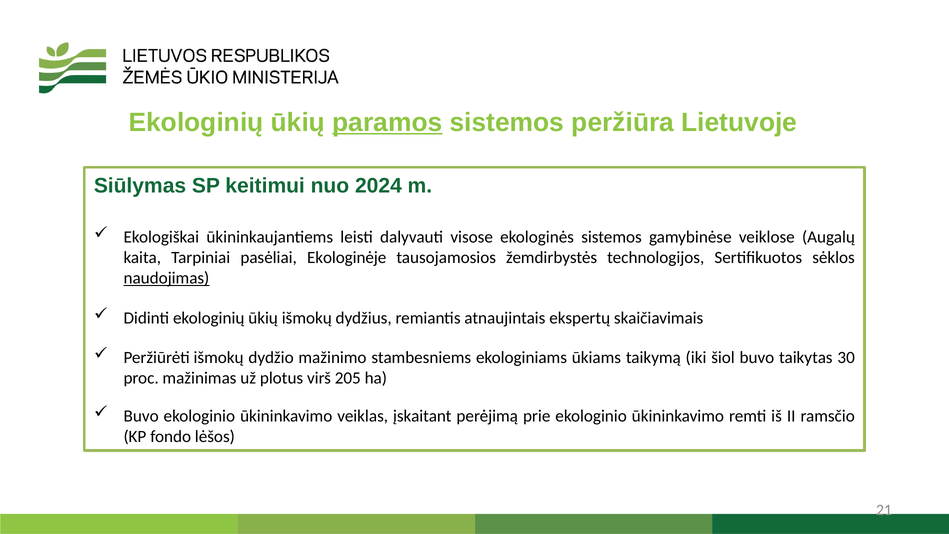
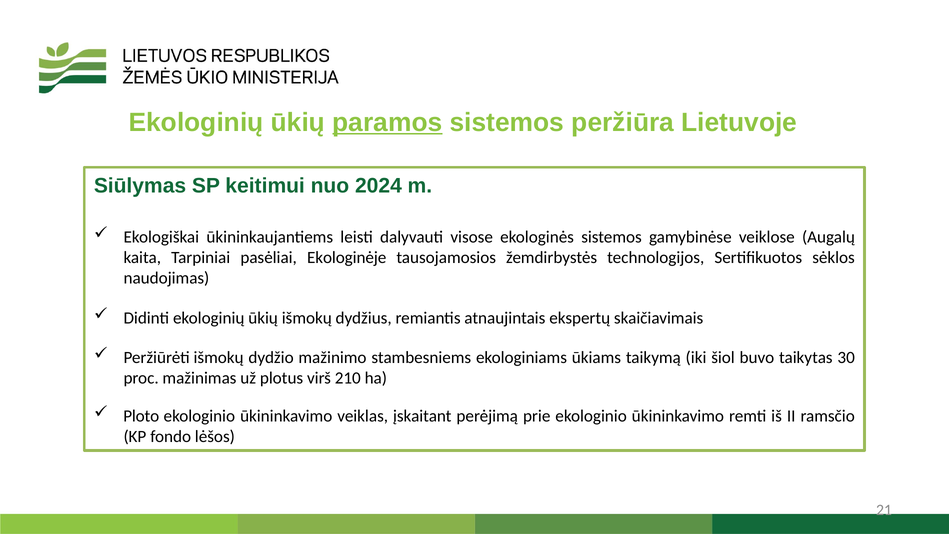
naudojimas underline: present -> none
205: 205 -> 210
Buvo at (141, 416): Buvo -> Ploto
